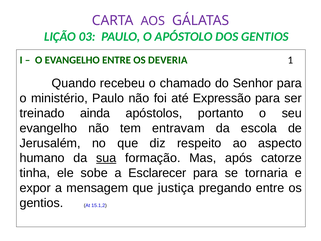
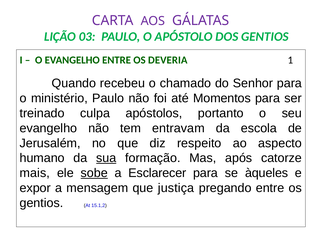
Expressão: Expressão -> Momentos
ainda: ainda -> culpa
tinha: tinha -> mais
sobe underline: none -> present
tornaria: tornaria -> àqueles
